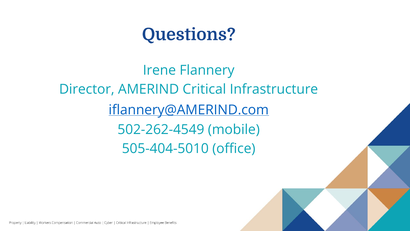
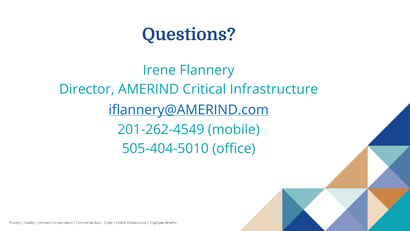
502-262-4549: 502-262-4549 -> 201-262-4549
